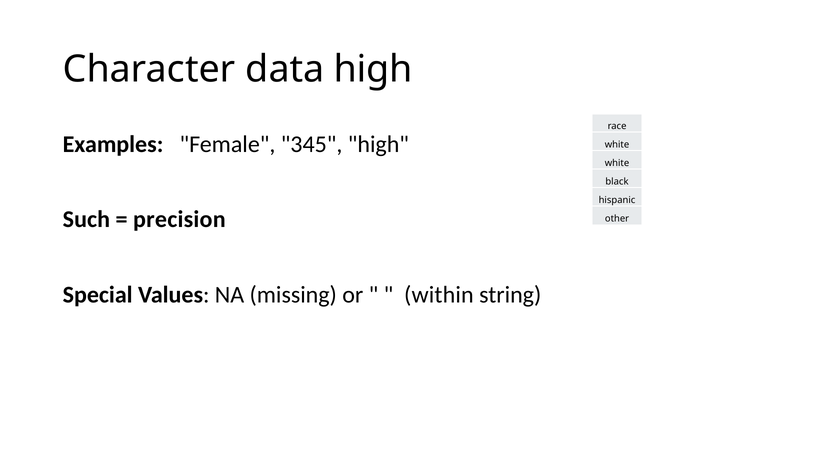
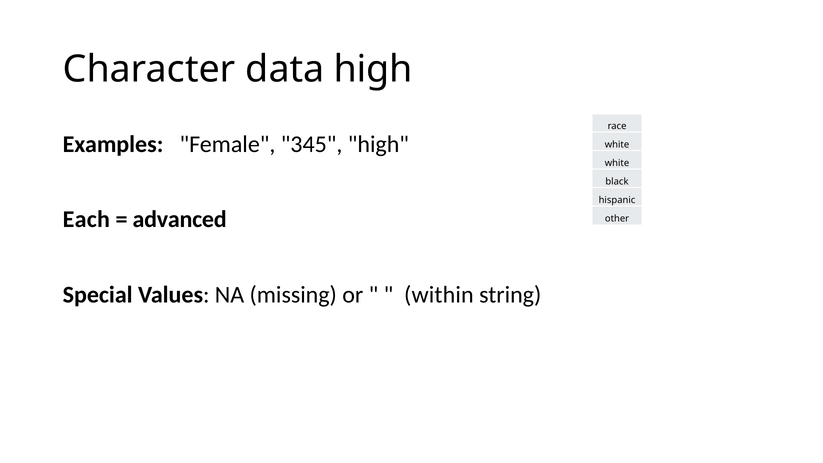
Such: Such -> Each
precision: precision -> advanced
